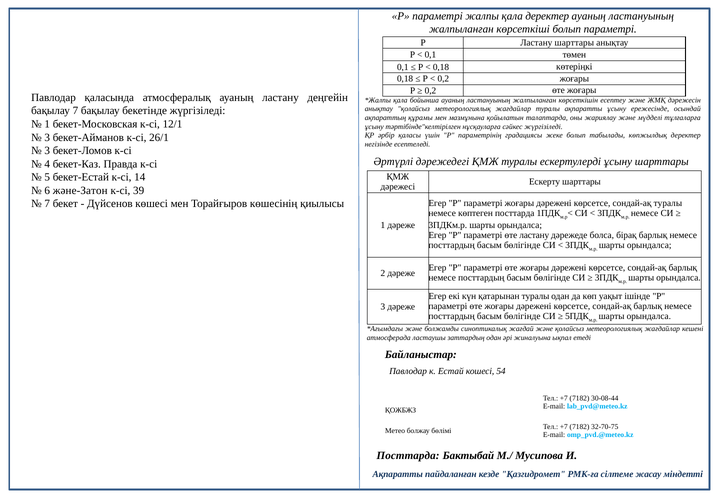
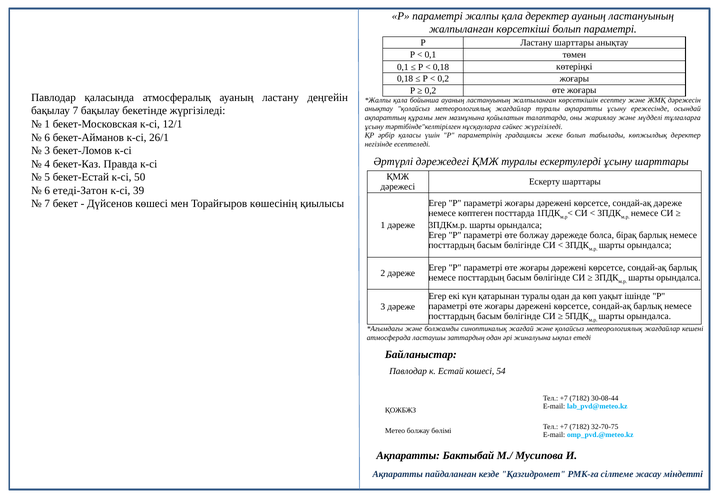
3 at (47, 137): 3 -> 6
14: 14 -> 50
және-Затон: және-Затон -> етеді-Затон
сондай-ақ туралы: туралы -> дәреже
өте ластану: ластану -> болжау
Посттарда at (408, 455): Посттарда -> Ақпаратты
